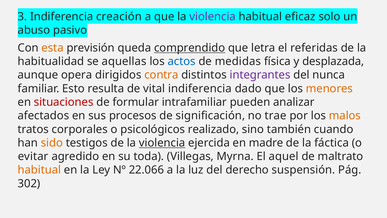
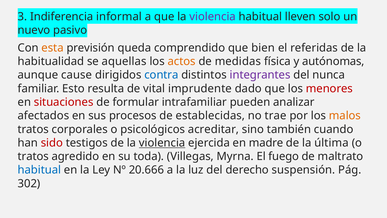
creación: creación -> informal
eficaz: eficaz -> lleven
abuso: abuso -> nuevo
comprendido underline: present -> none
letra: letra -> bien
actos colour: blue -> orange
desplazada: desplazada -> autónomas
opera: opera -> cause
contra colour: orange -> blue
vital indiferencia: indiferencia -> imprudente
menores colour: orange -> red
significación: significación -> establecidas
realizado: realizado -> acreditar
sido colour: orange -> red
fáctica: fáctica -> última
evitar at (33, 156): evitar -> tratos
aquel: aquel -> fuego
habitual at (39, 170) colour: orange -> blue
22.066: 22.066 -> 20.666
